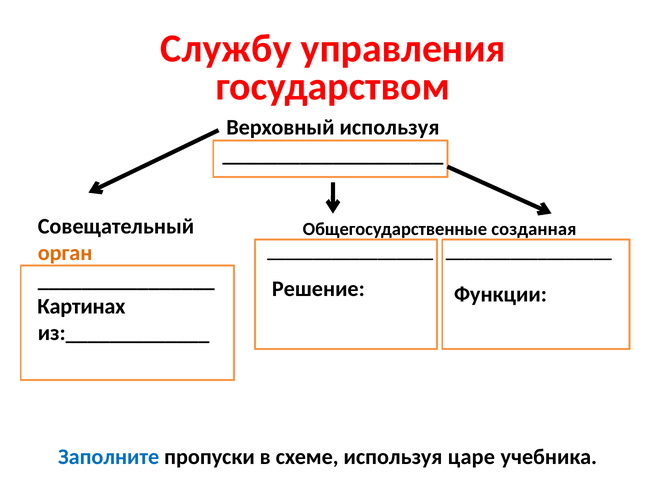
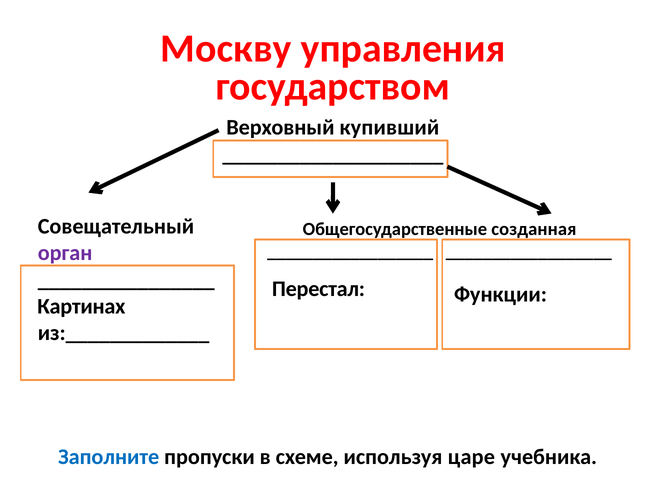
Службу: Службу -> Москву
Верховный используя: используя -> купивший
орган colour: orange -> purple
Решение: Решение -> Перестал
